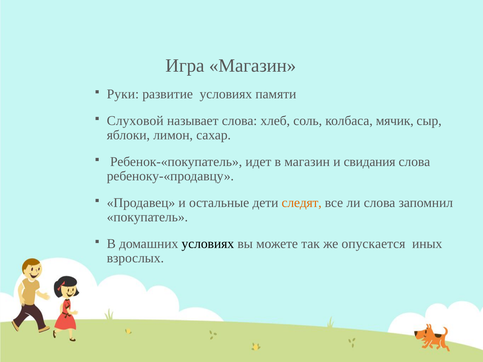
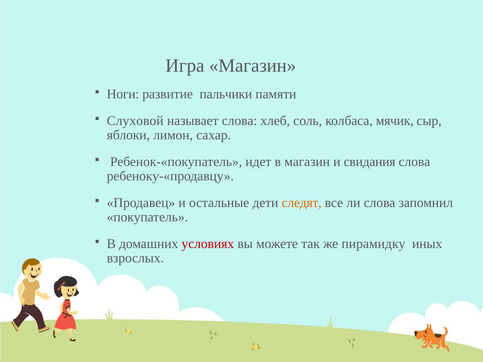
Руки: Руки -> Ноги
развитие условиях: условиях -> пальчики
условиях at (208, 244) colour: black -> red
опускается: опускается -> пирамидку
